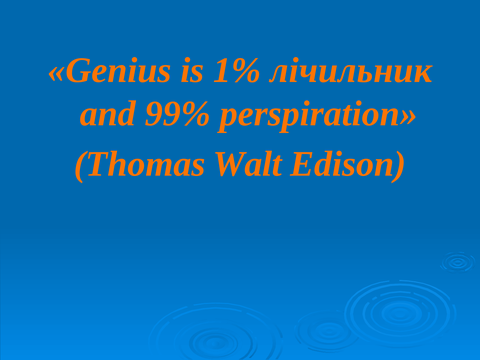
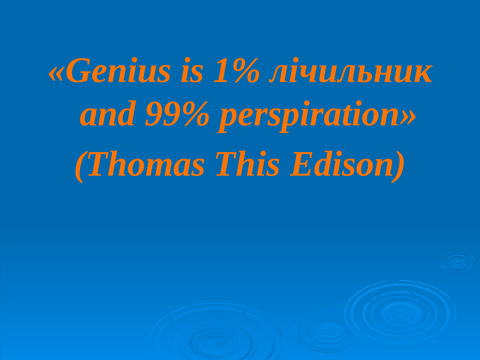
Walt: Walt -> This
